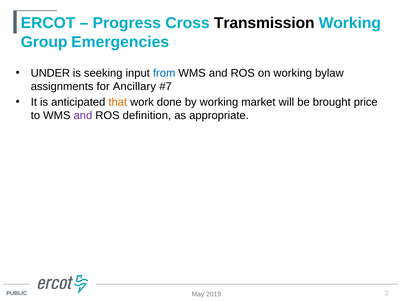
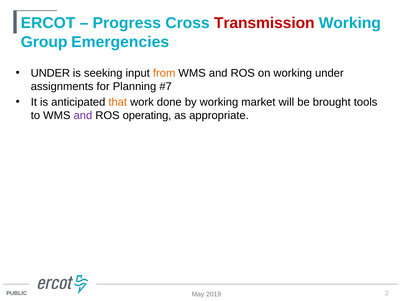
Transmission colour: black -> red
from colour: blue -> orange
working bylaw: bylaw -> under
Ancillary: Ancillary -> Planning
price: price -> tools
definition: definition -> operating
